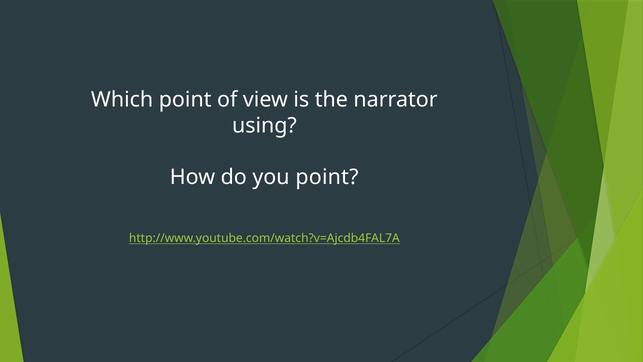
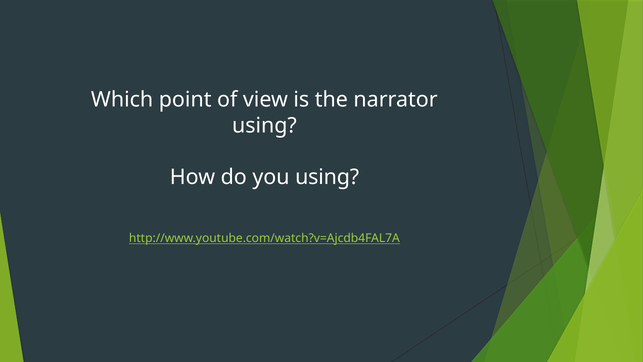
you point: point -> using
